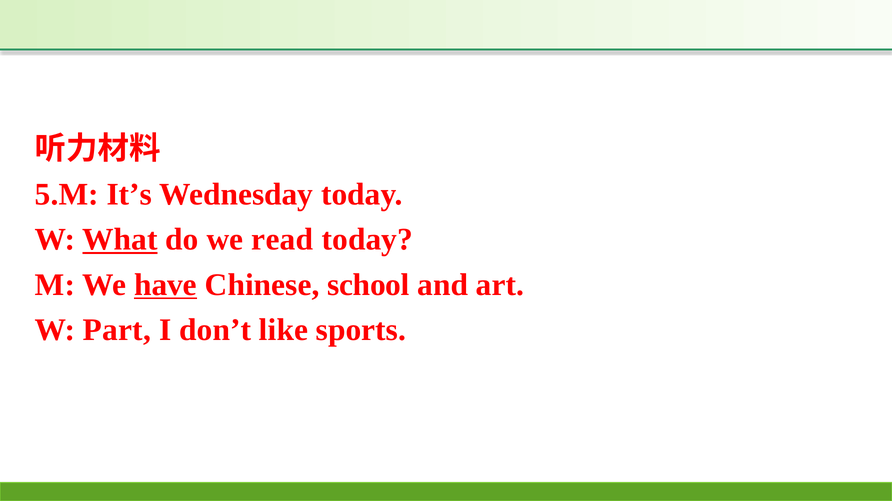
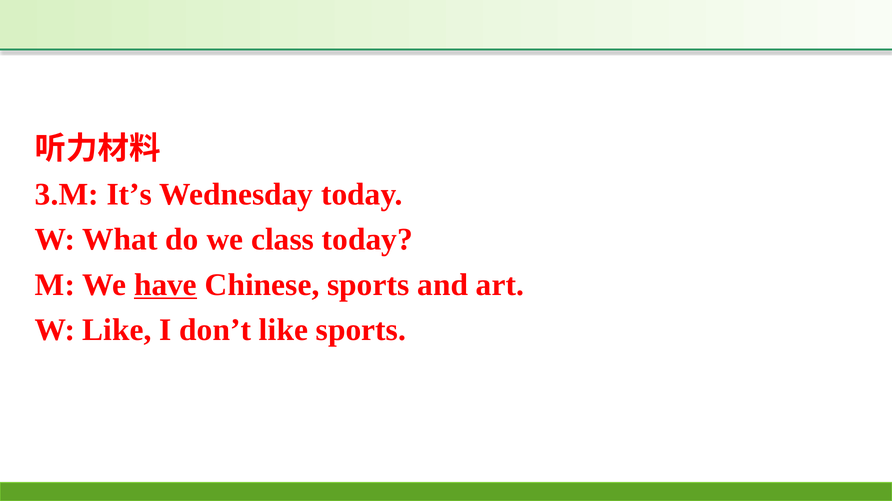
5.M: 5.M -> 3.M
What underline: present -> none
read: read -> class
Chinese school: school -> sports
W Part: Part -> Like
